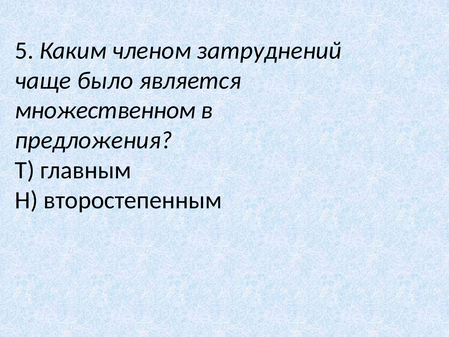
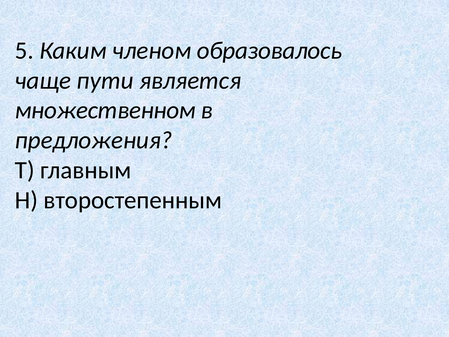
затруднений: затруднений -> образовалось
было: было -> пути
